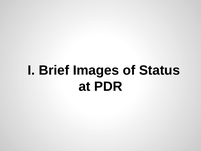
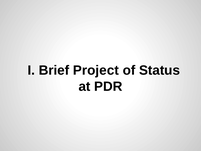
Images: Images -> Project
